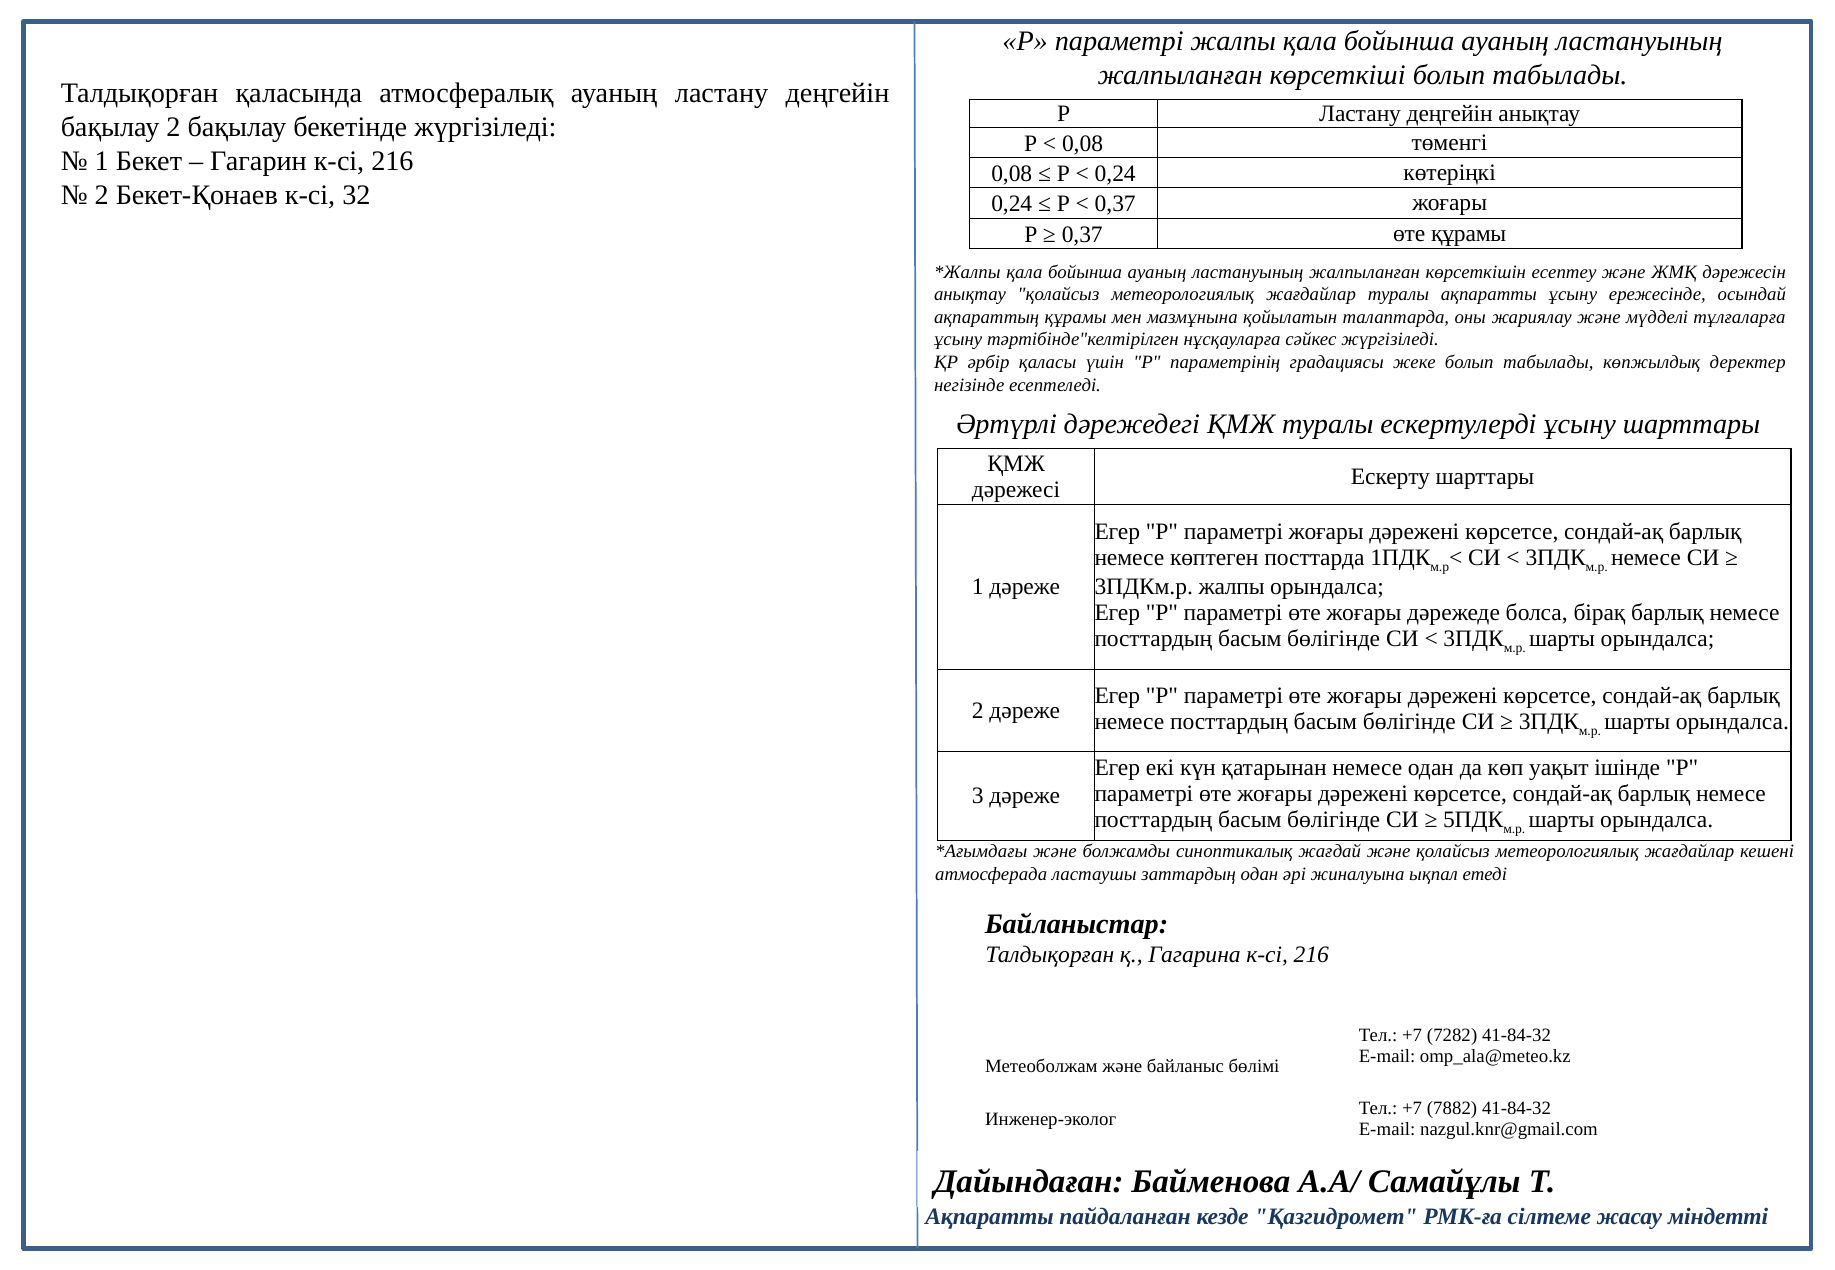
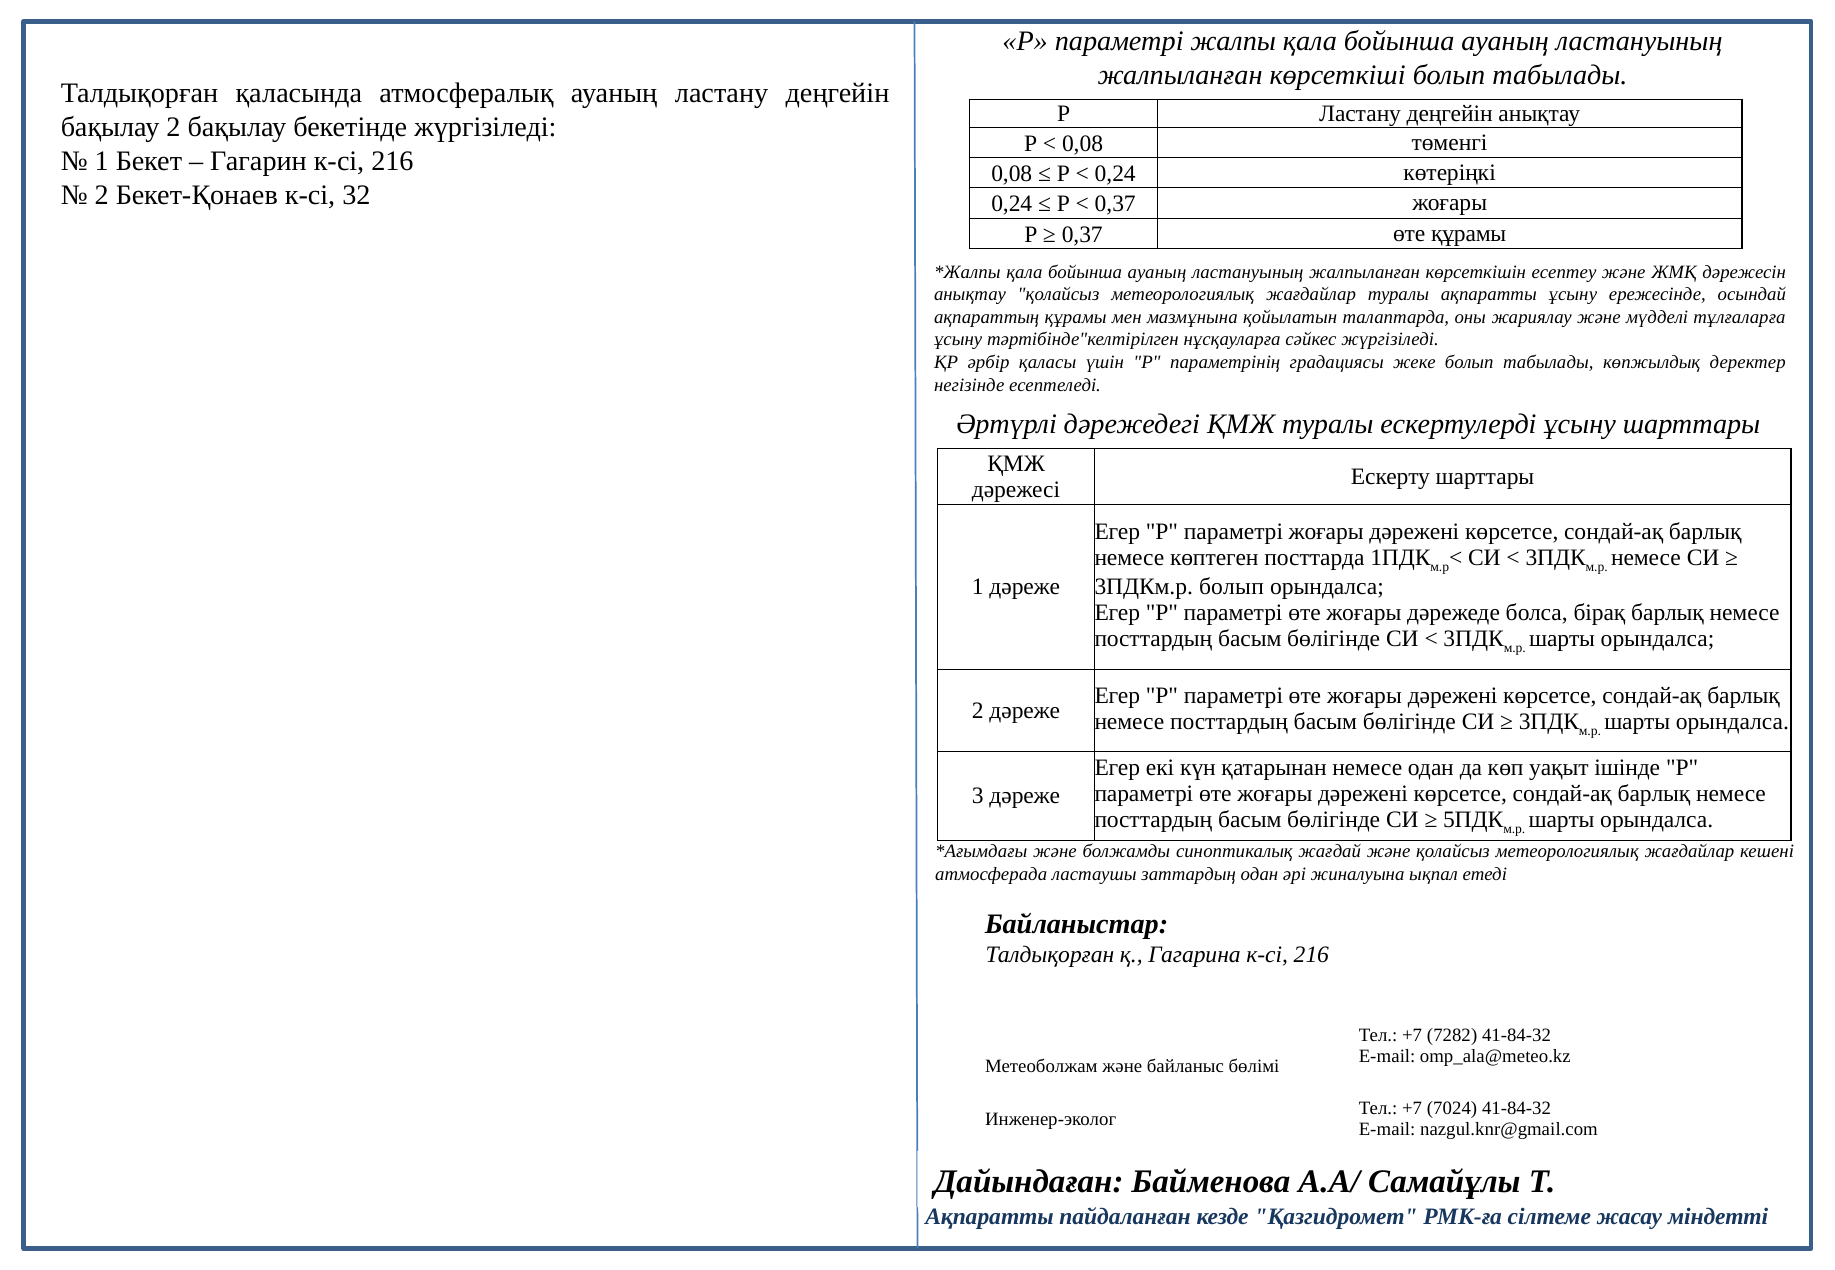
3ПДКм.р жалпы: жалпы -> болып
7882: 7882 -> 7024
